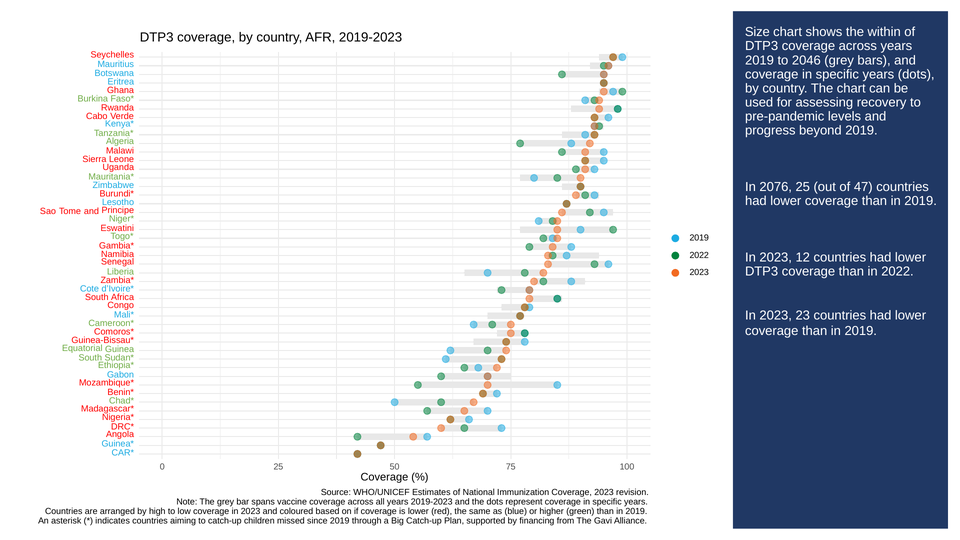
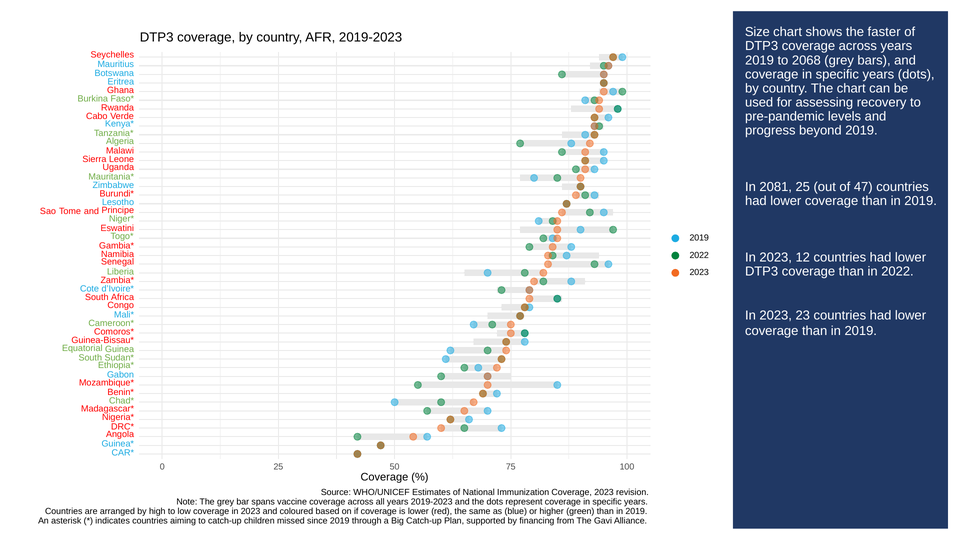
within: within -> faster
2046: 2046 -> 2068
2076: 2076 -> 2081
